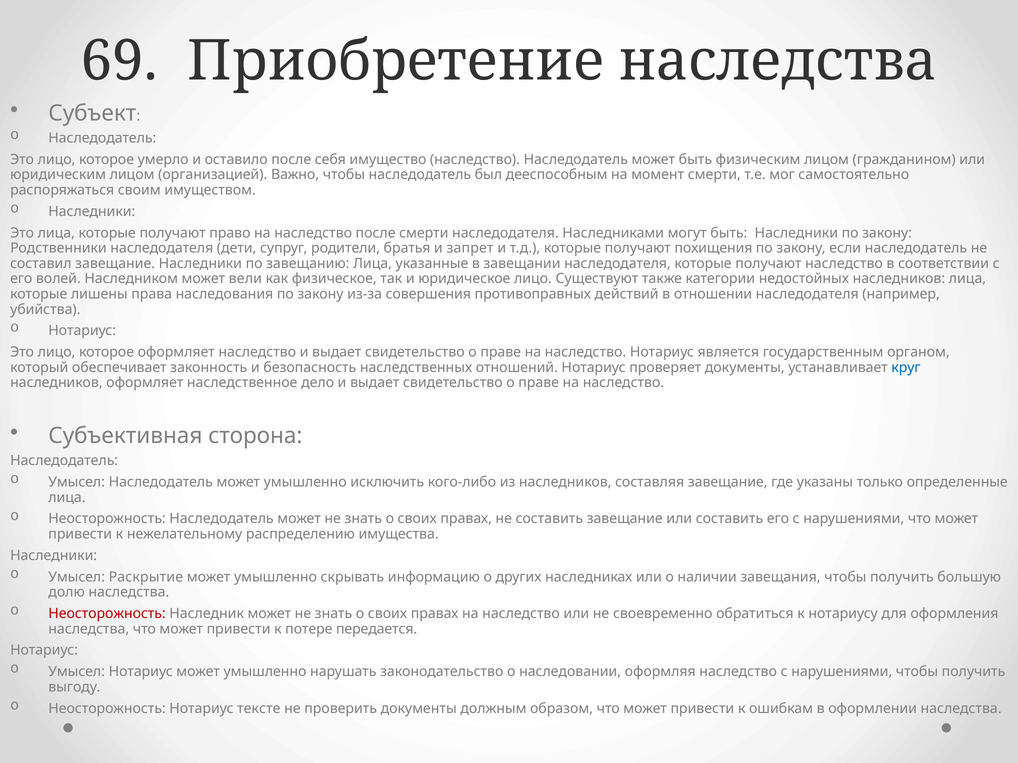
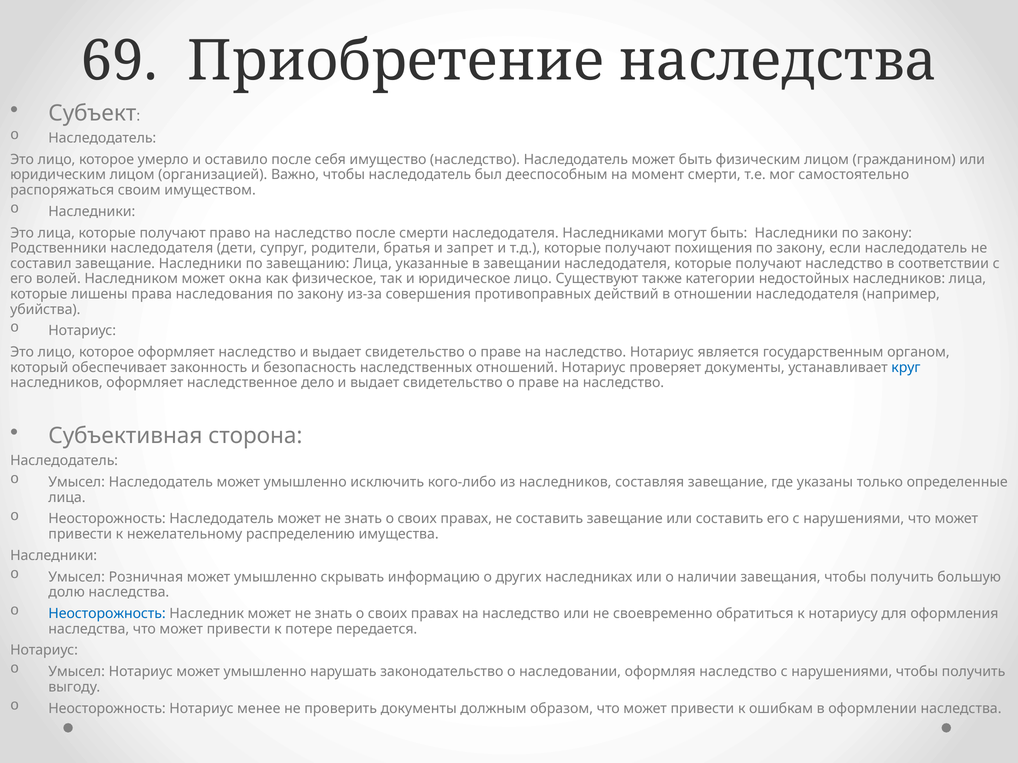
вели: вели -> окна
Раскрытие: Раскрытие -> Розничная
Неосторожность at (107, 614) colour: red -> blue
тексте: тексте -> менее
